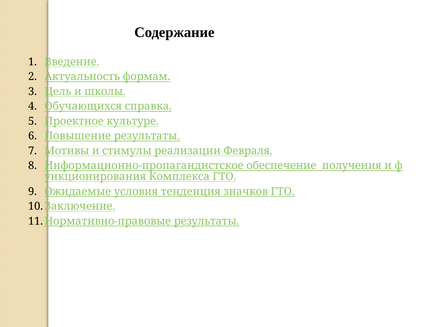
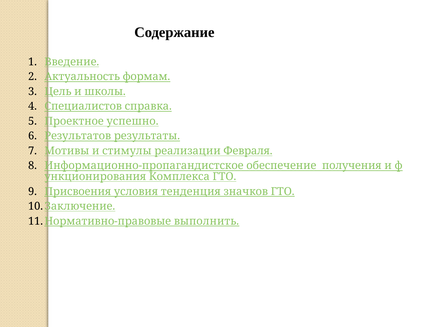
Обучающихся: Обучающихся -> Специалистов
культуре: культуре -> успешно
Повышение: Повышение -> Результатов
Ожидаемые: Ожидаемые -> Присвоения
результаты at (207, 221): результаты -> выполнить
